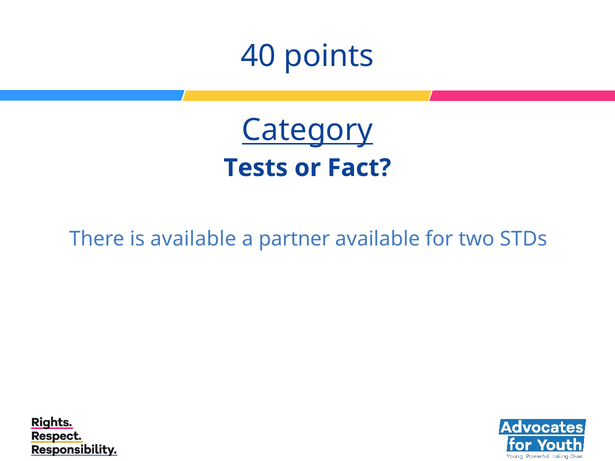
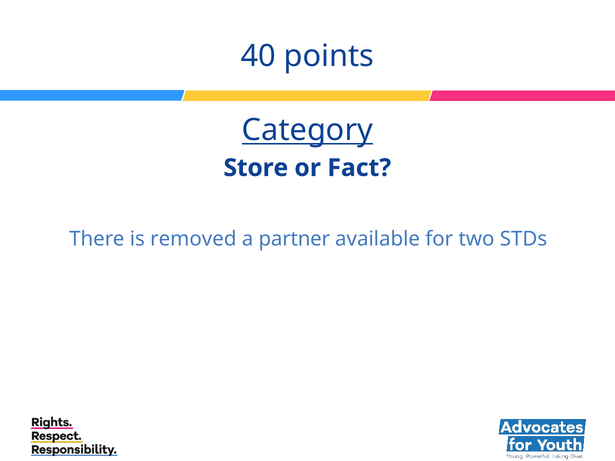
Tests: Tests -> Store
is available: available -> removed
